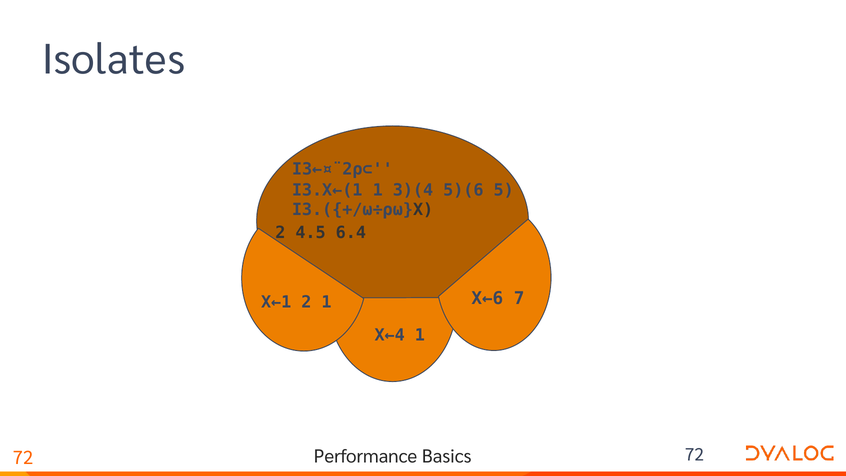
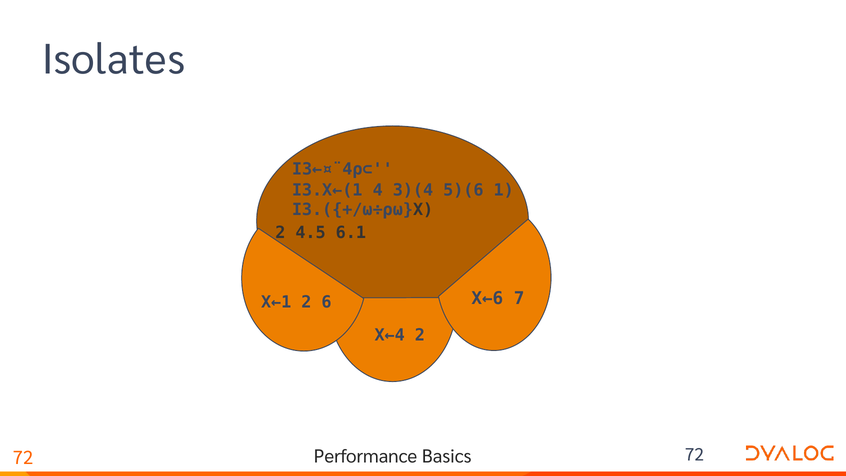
I3←¤¨2⍴⊂: I3←¤¨2⍴⊂ -> I3←¤¨4⍴⊂
I3.X←(1 1: 1 -> 4
5: 5 -> 1
6.4: 6.4 -> 6.1
2 1: 1 -> 6
X←4 1: 1 -> 2
